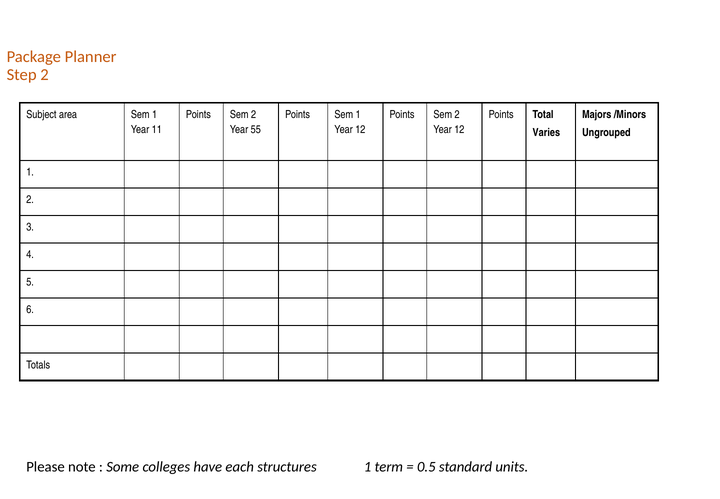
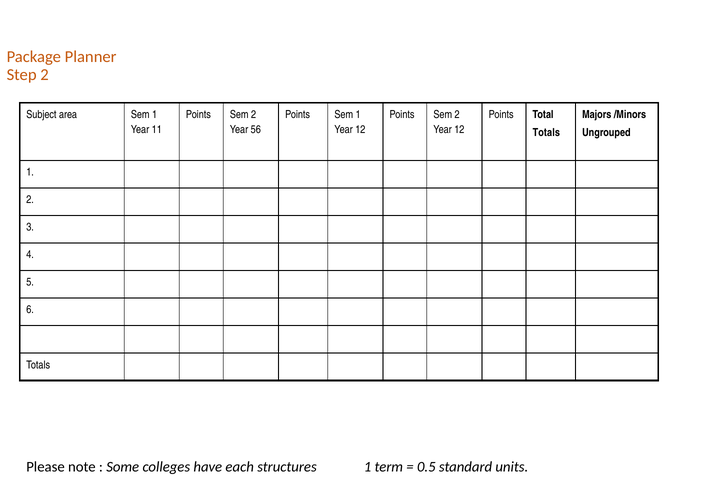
55: 55 -> 56
Varies at (546, 133): Varies -> Totals
